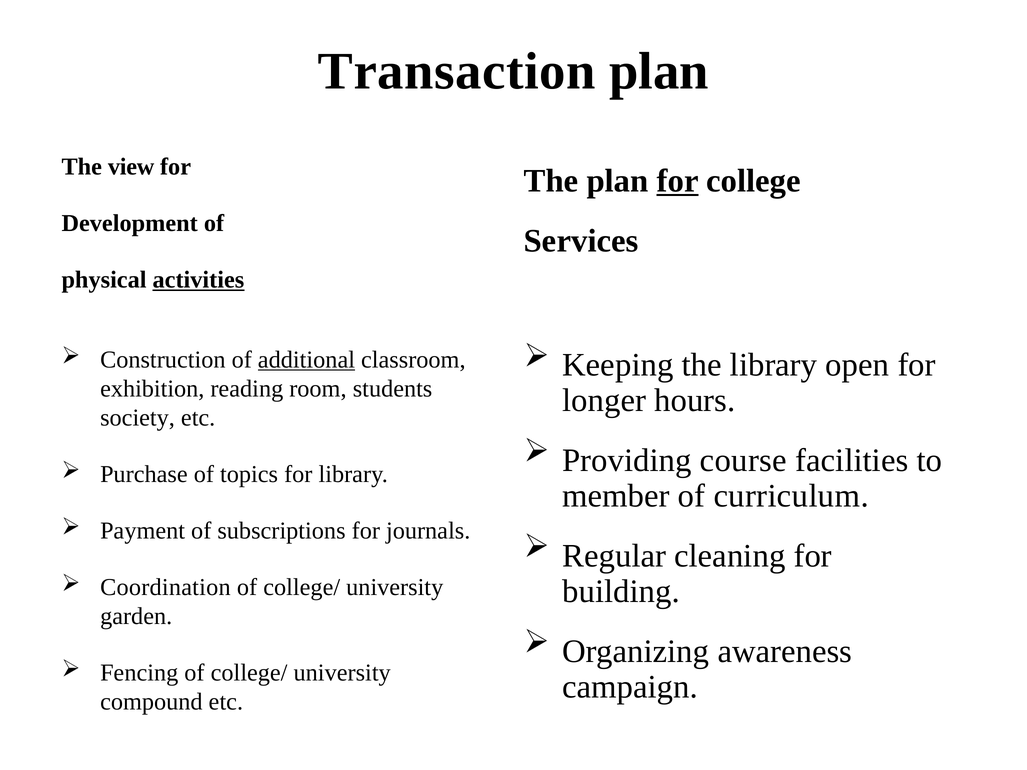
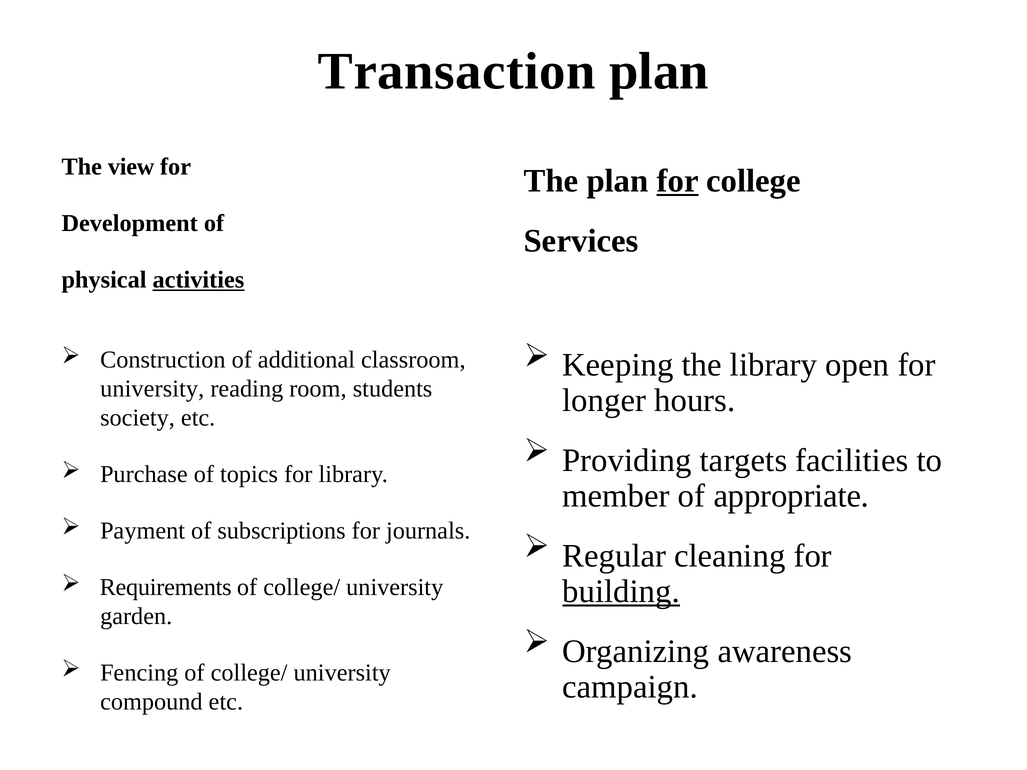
additional underline: present -> none
exhibition at (152, 389): exhibition -> university
course: course -> targets
curriculum: curriculum -> appropriate
Coordination: Coordination -> Requirements
building underline: none -> present
